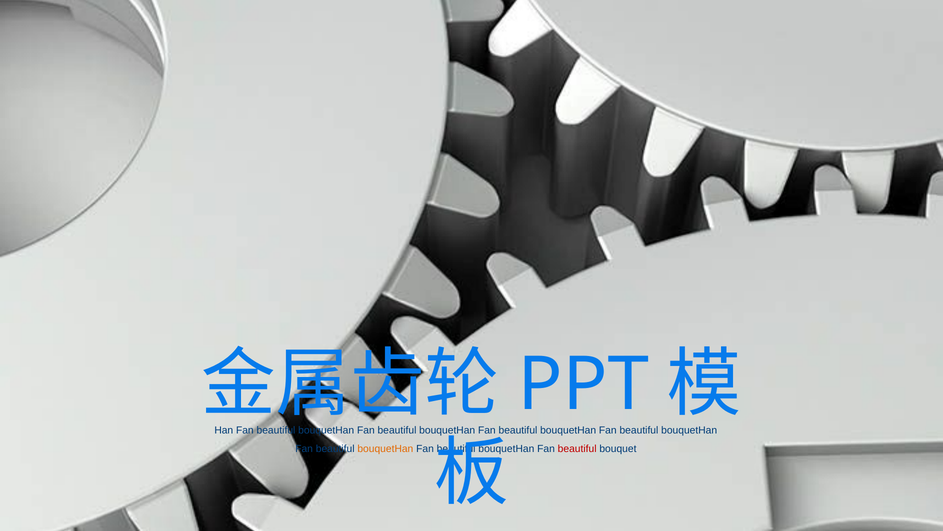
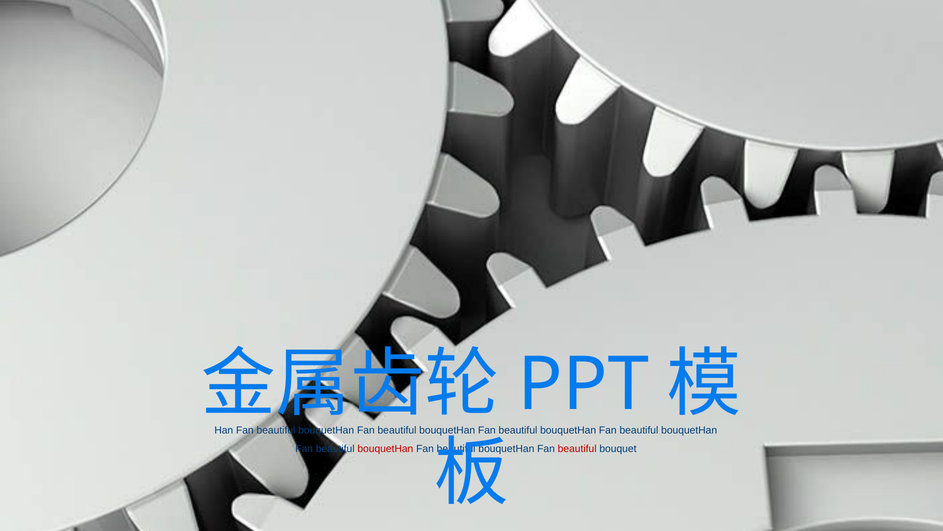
bouquetHan at (385, 449) colour: orange -> red
